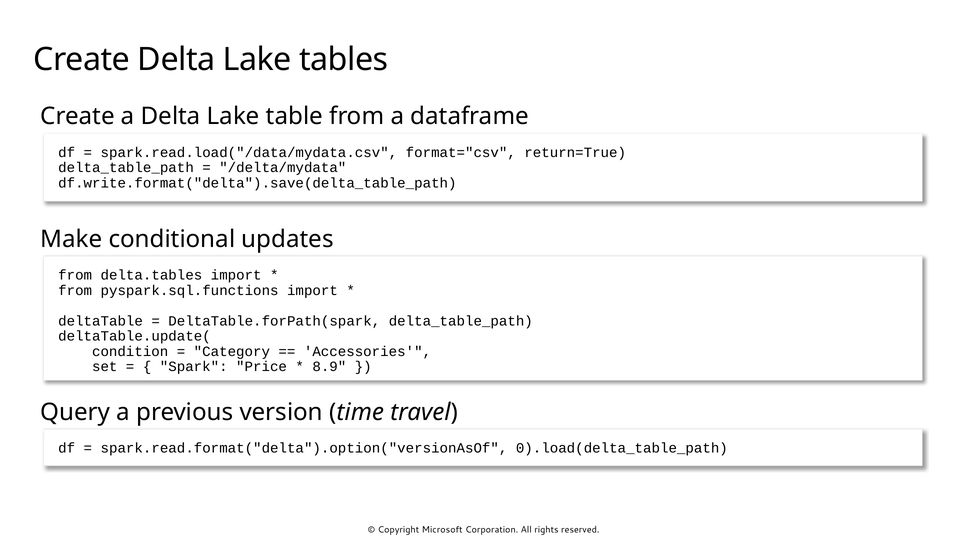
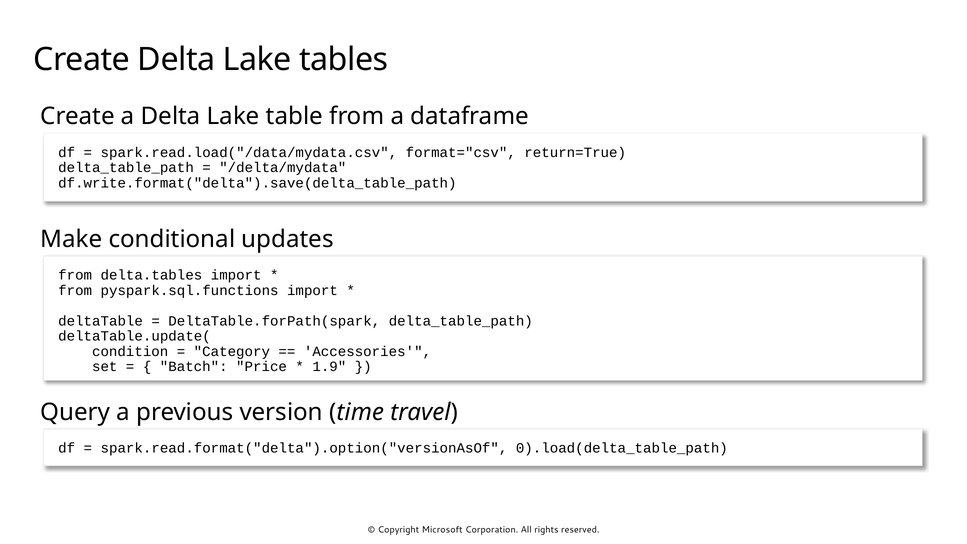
Spark: Spark -> Batch
8.9: 8.9 -> 1.9
